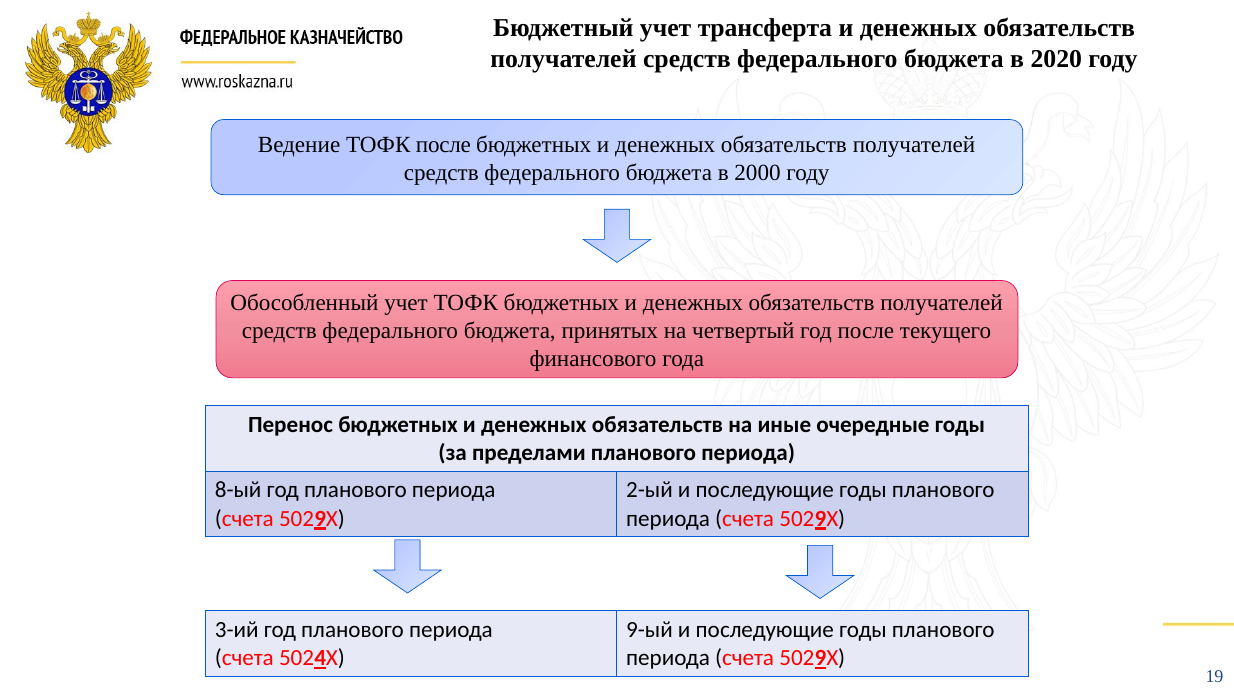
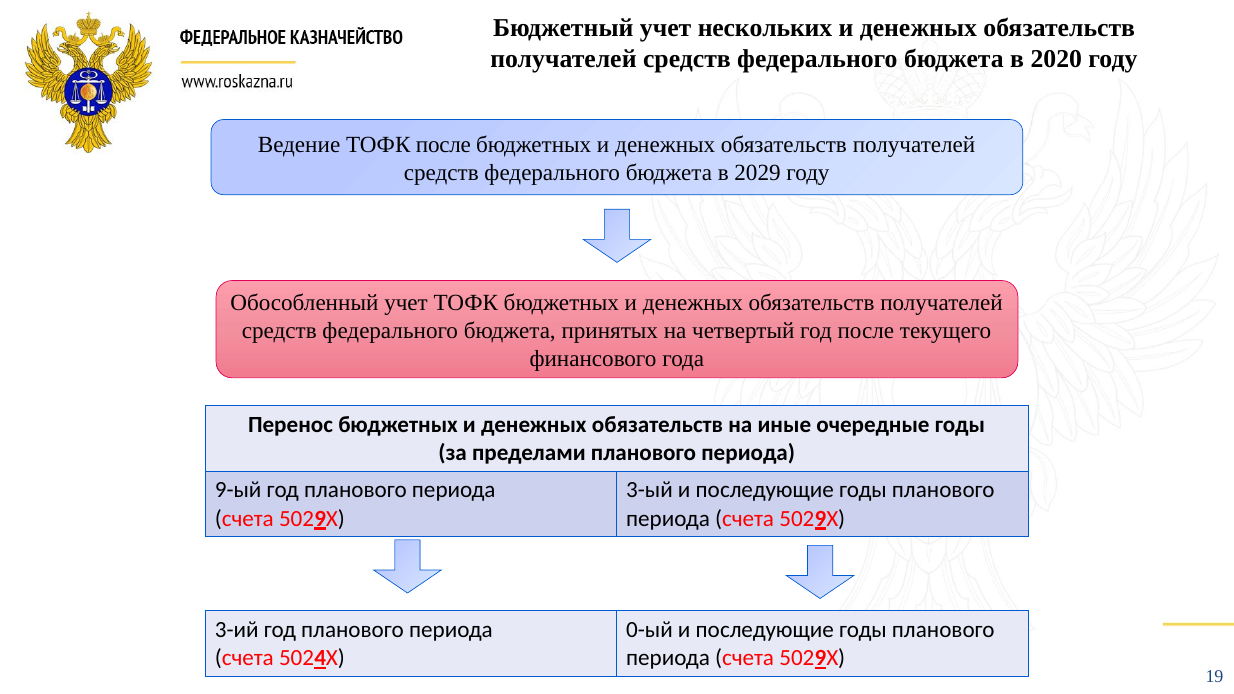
трансферта: трансферта -> нескольких
2000: 2000 -> 2029
8-ый: 8-ый -> 9-ый
2-ый: 2-ый -> 3-ый
9-ый: 9-ый -> 0-ый
